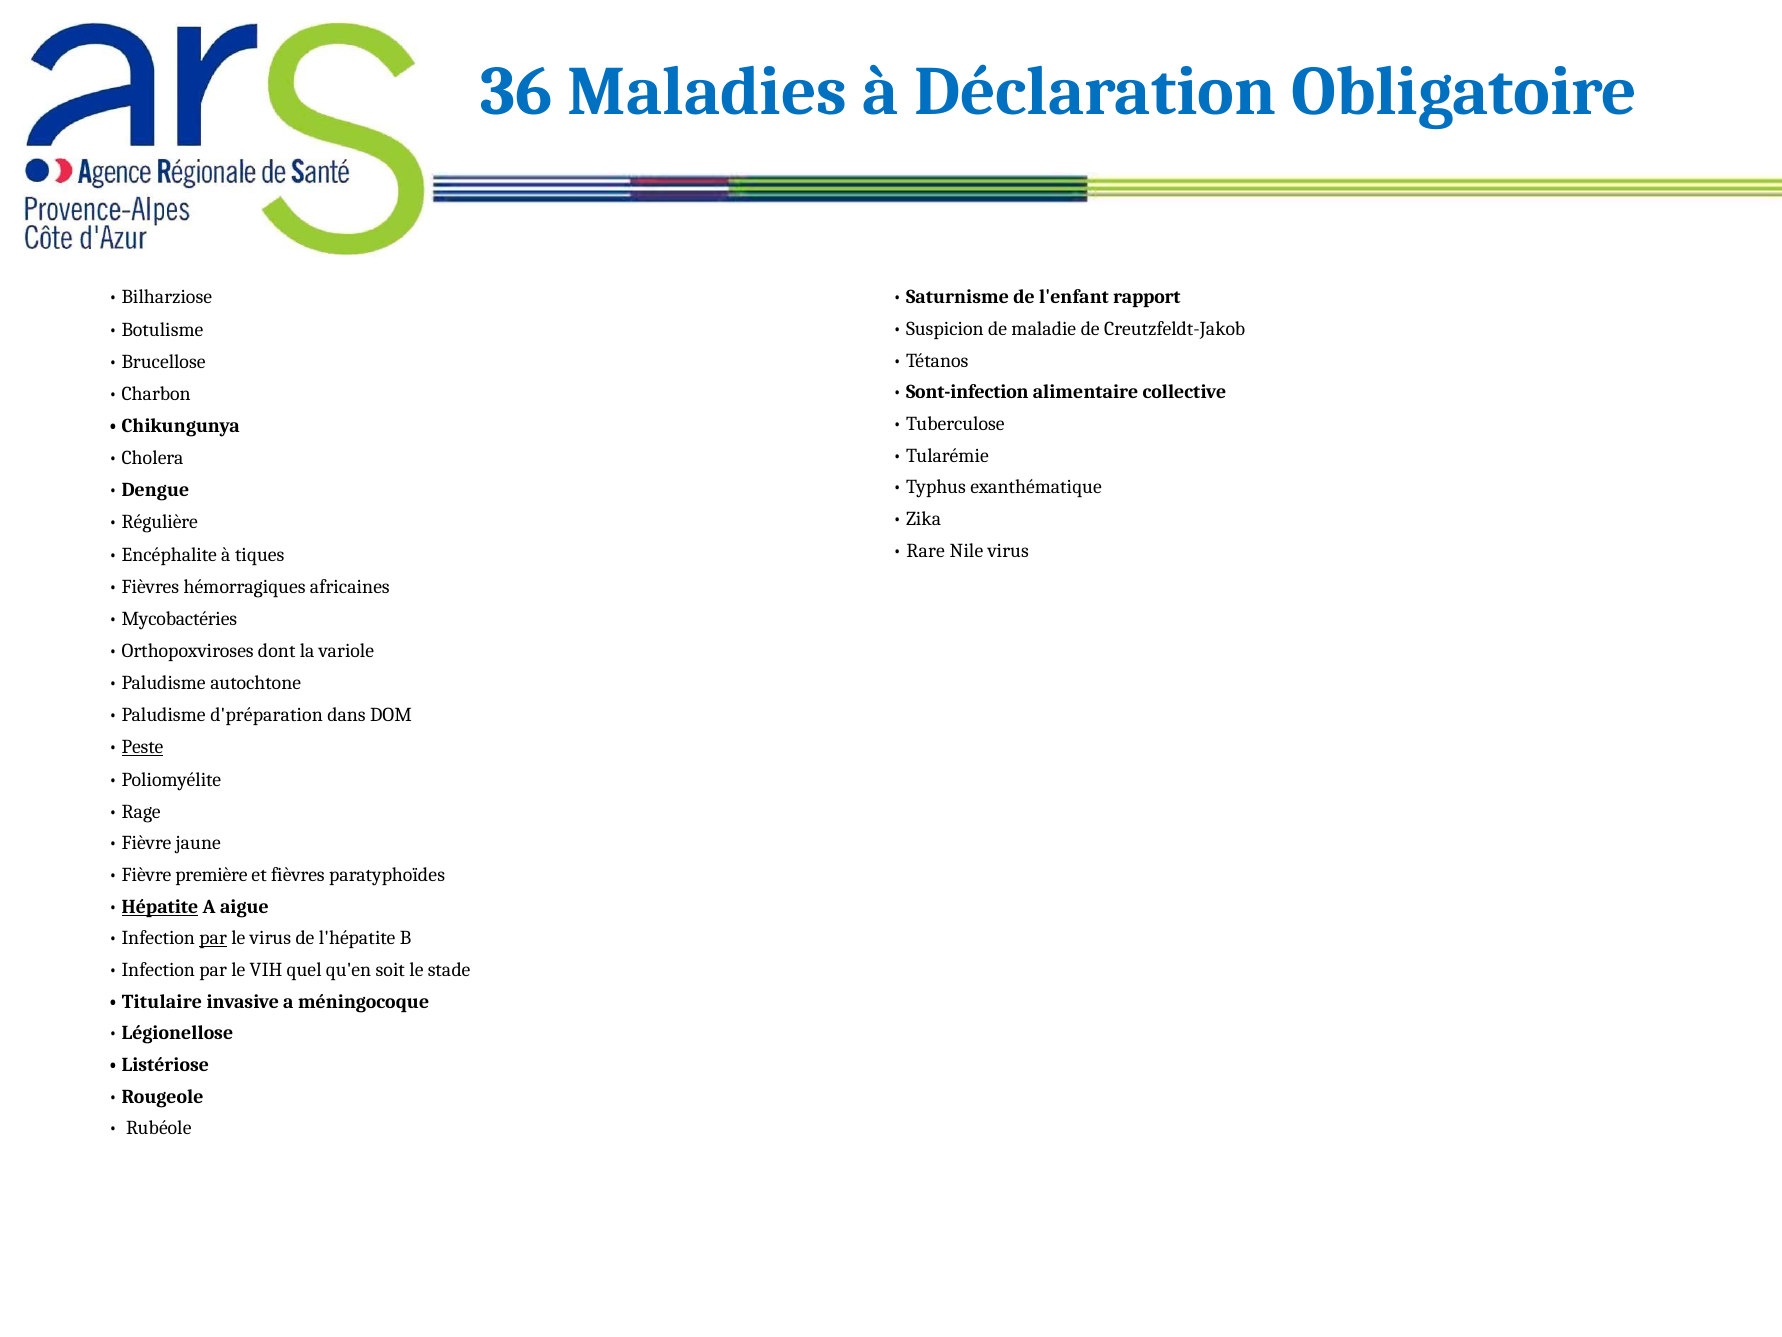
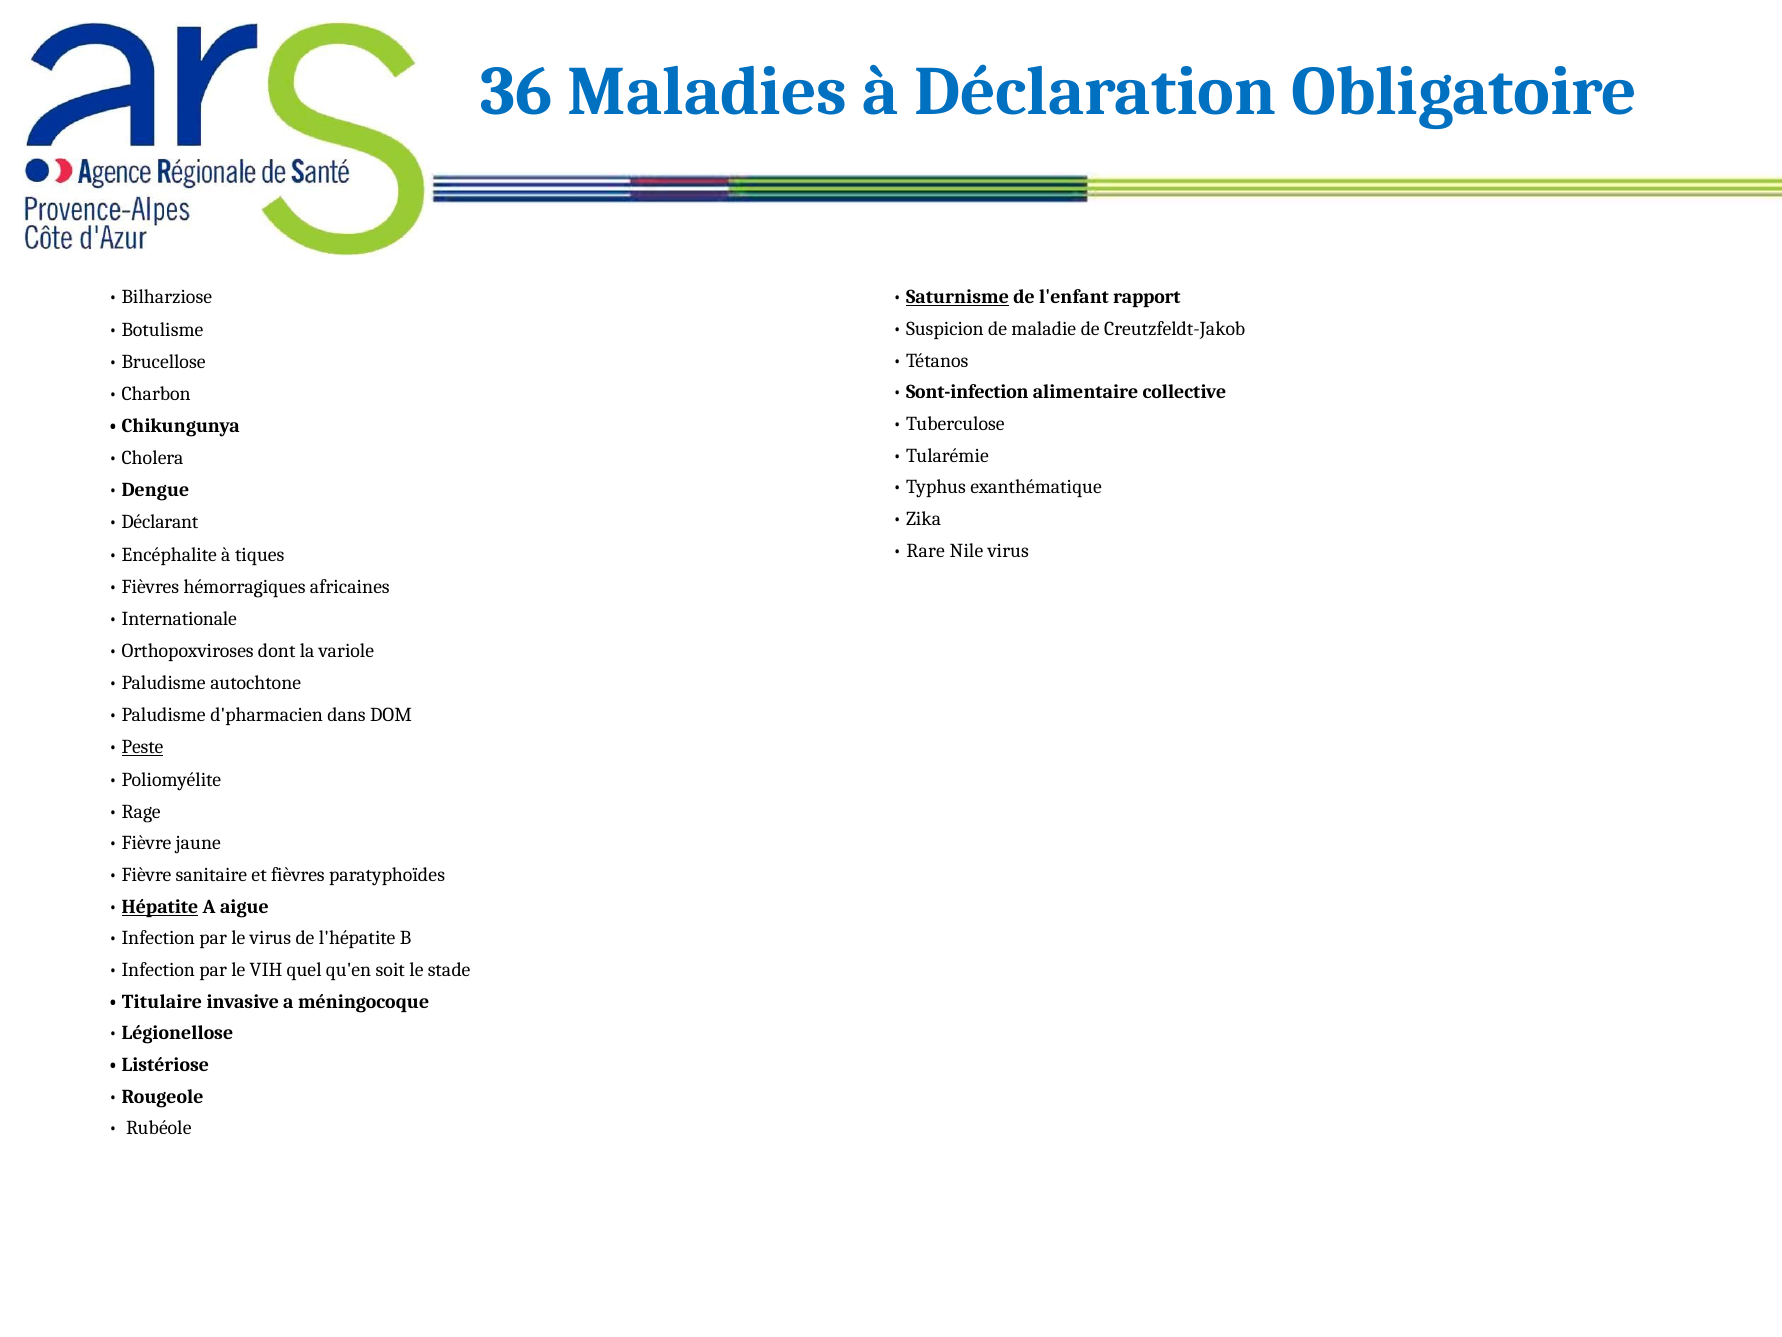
Saturnisme underline: none -> present
Régulière: Régulière -> Déclarant
Mycobactéries: Mycobactéries -> Internationale
d'préparation: d'préparation -> d'pharmacien
première: première -> sanitaire
par at (213, 938) underline: present -> none
